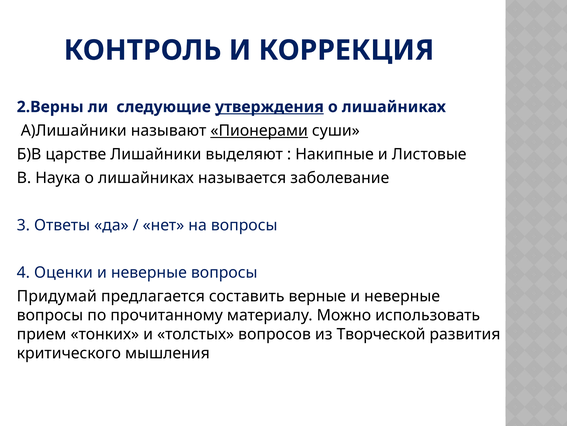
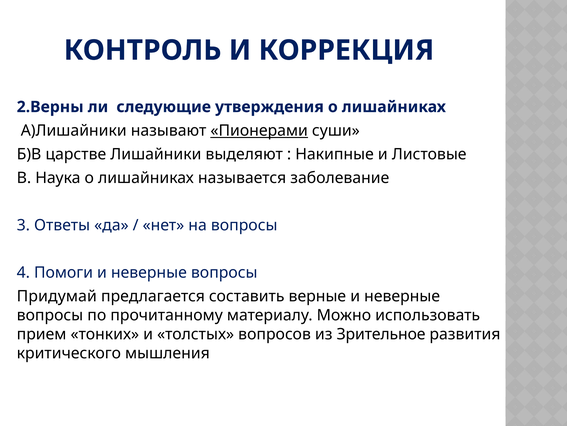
утверждения underline: present -> none
Оценки: Оценки -> Помоги
Творческой: Творческой -> Зрительное
